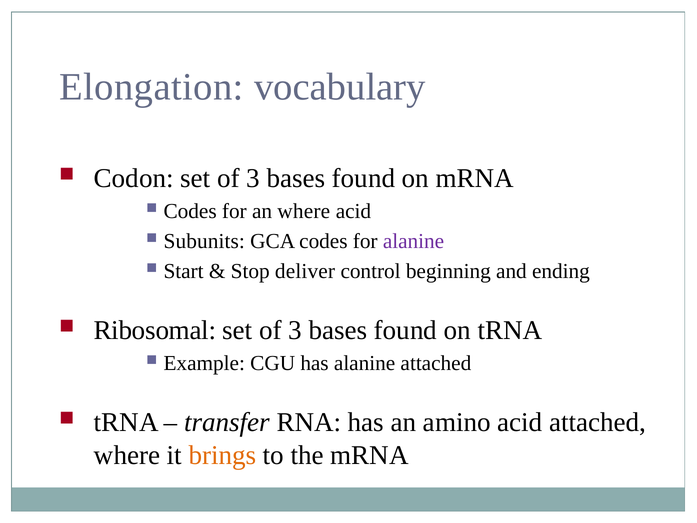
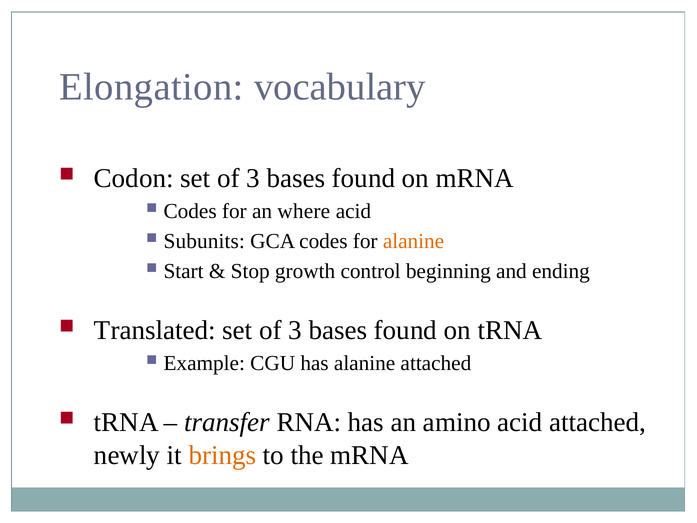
alanine at (414, 241) colour: purple -> orange
deliver: deliver -> growth
Ribosomal: Ribosomal -> Translated
where at (127, 455): where -> newly
